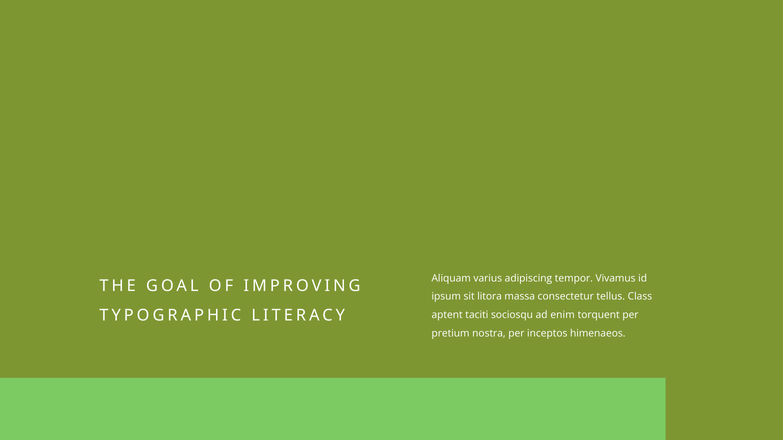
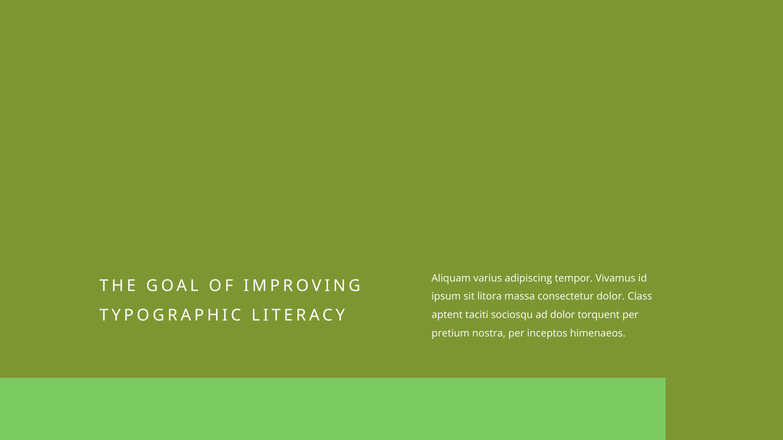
consectetur tellus: tellus -> dolor
ad enim: enim -> dolor
